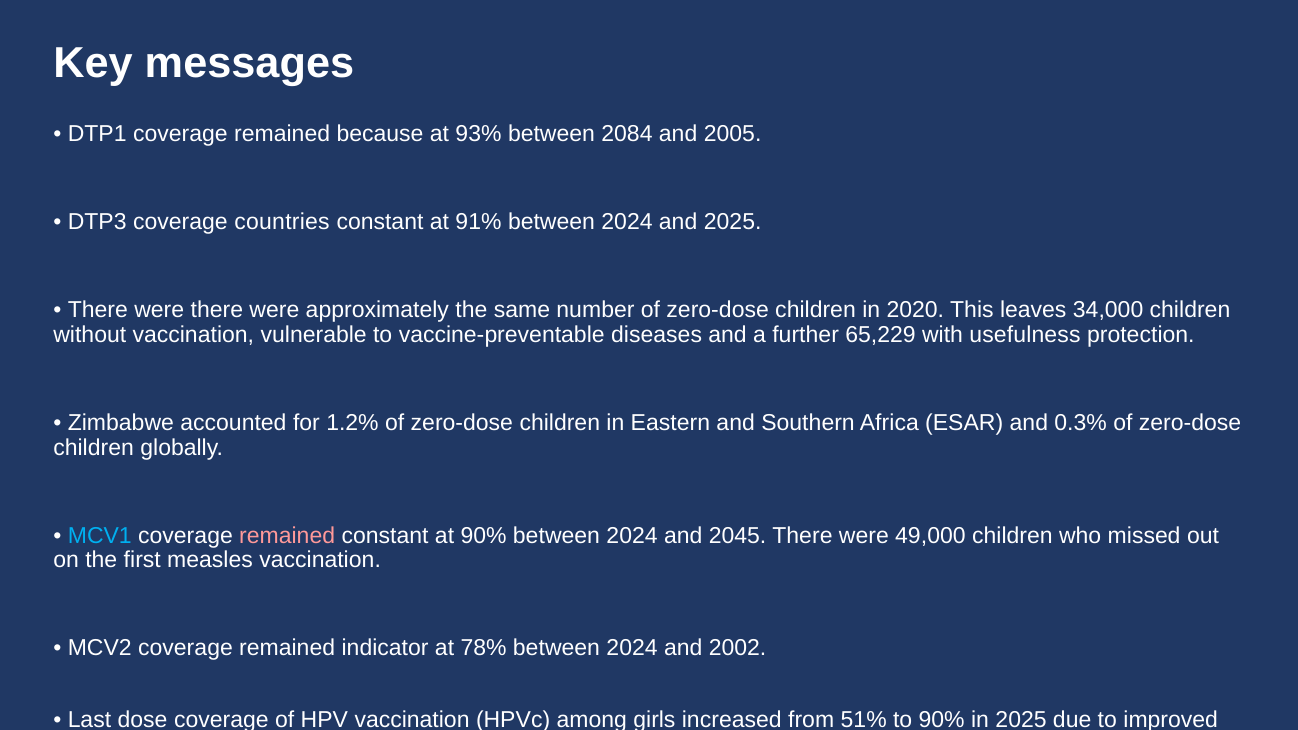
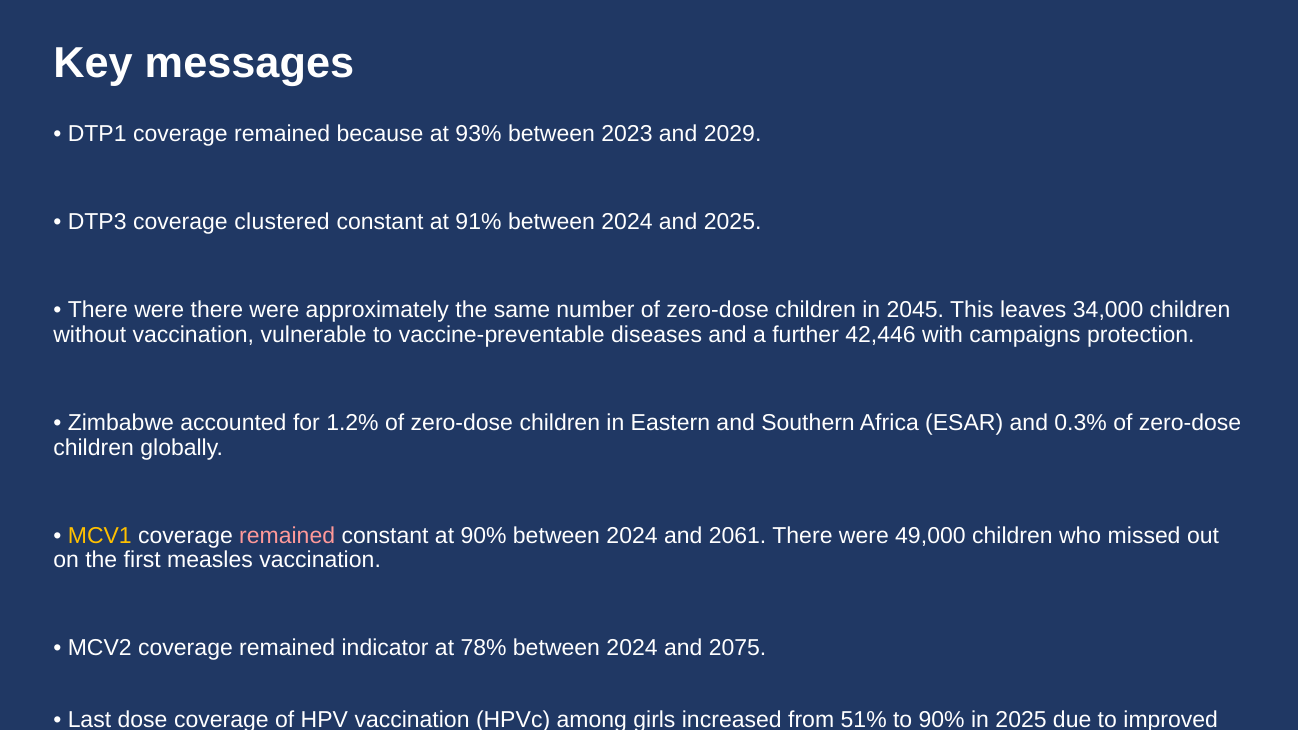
2084: 2084 -> 2023
2005: 2005 -> 2029
countries: countries -> clustered
2020: 2020 -> 2045
65,229: 65,229 -> 42,446
usefulness: usefulness -> campaigns
MCV1 colour: light blue -> yellow
2045: 2045 -> 2061
2002: 2002 -> 2075
